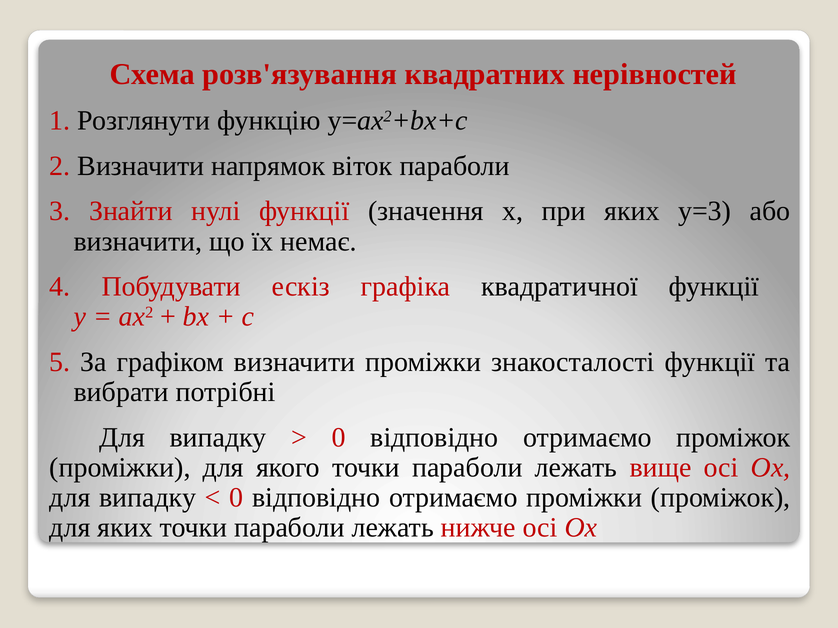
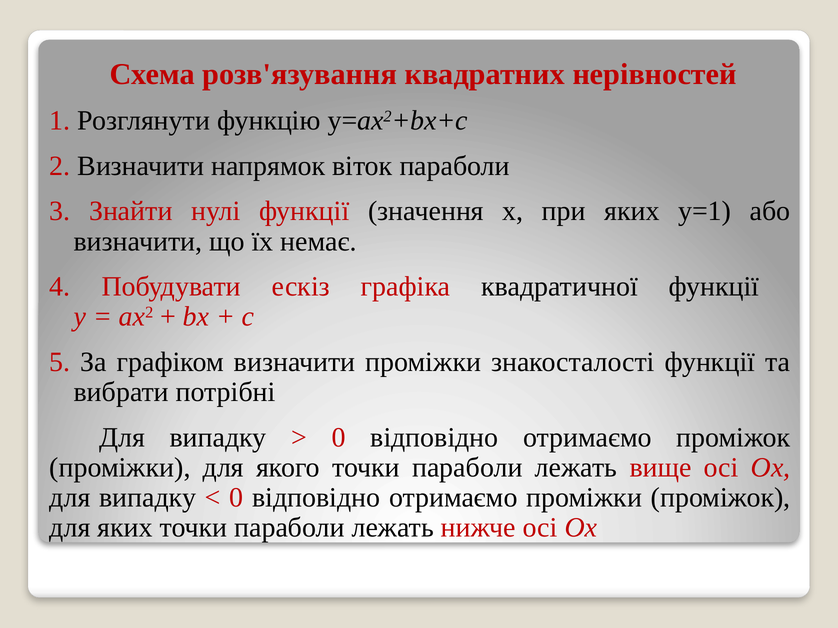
у=3: у=3 -> у=1
